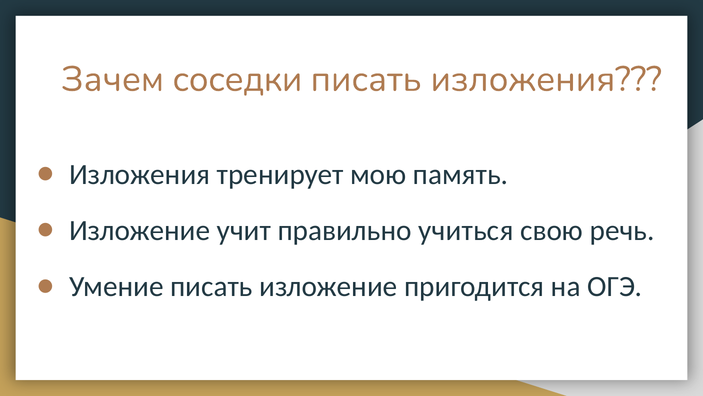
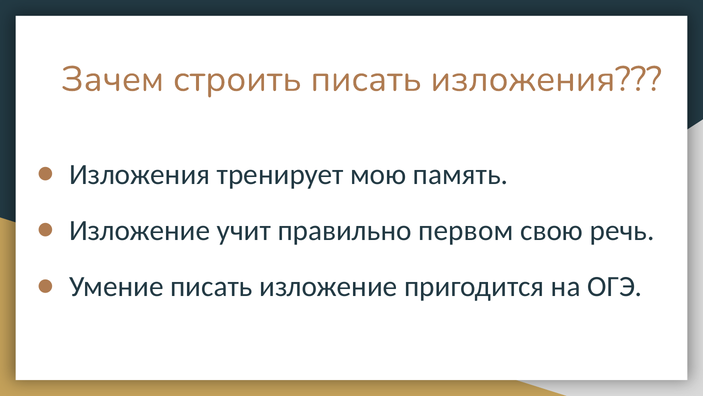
соседки: соседки -> строить
учиться: учиться -> первом
